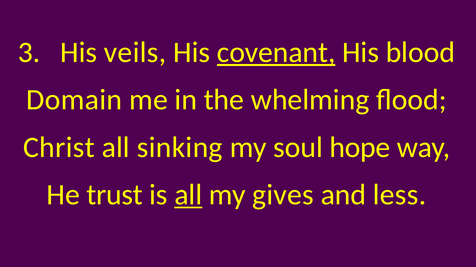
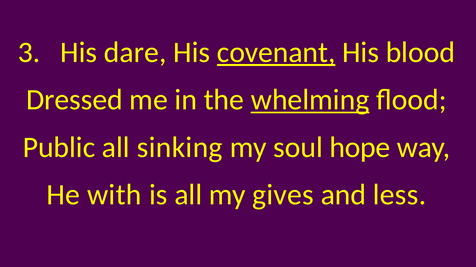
veils: veils -> dare
Domain: Domain -> Dressed
whelming underline: none -> present
Christ: Christ -> Public
trust: trust -> with
all at (188, 195) underline: present -> none
